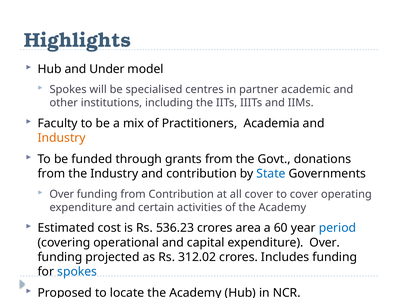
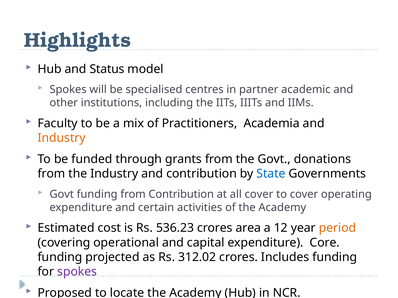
Under: Under -> Status
Over at (62, 194): Over -> Govt
60: 60 -> 12
period colour: blue -> orange
expenditure Over: Over -> Core
spokes at (77, 272) colour: blue -> purple
